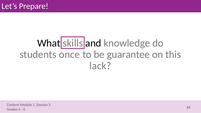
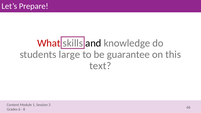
What colour: black -> red
once: once -> large
lack: lack -> text
